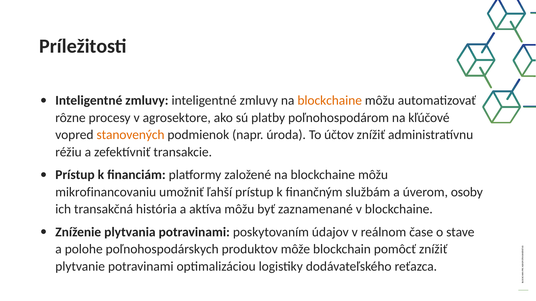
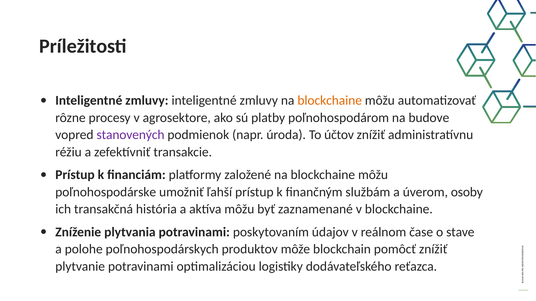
kľúčové: kľúčové -> budove
stanovených colour: orange -> purple
mikrofinancovaniu: mikrofinancovaniu -> poľnohospodárske
